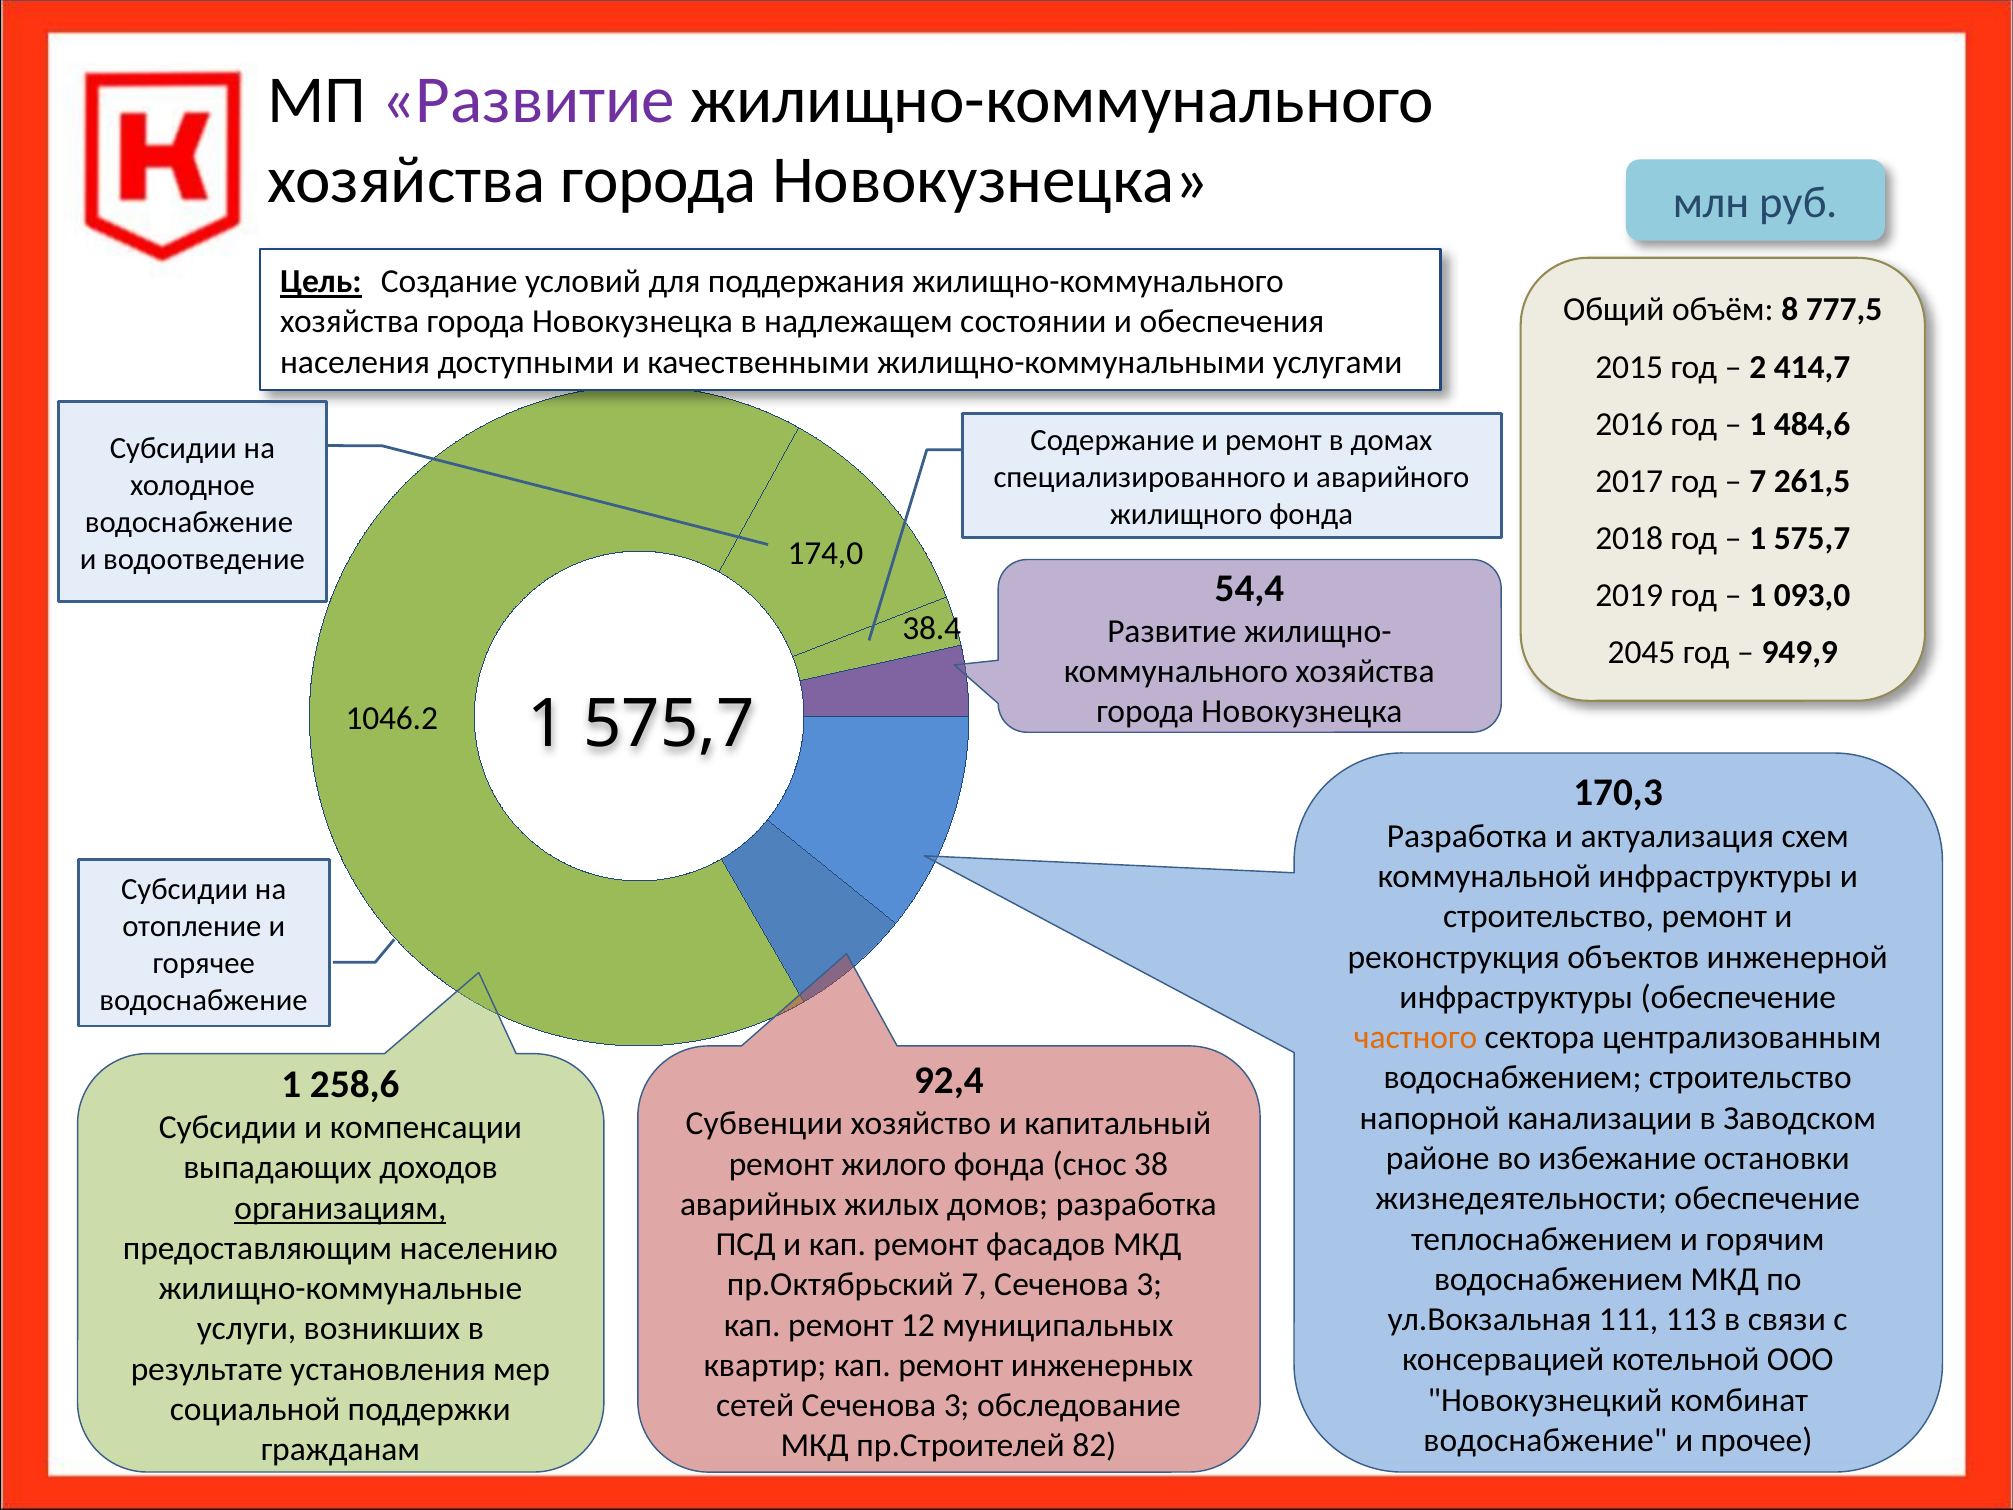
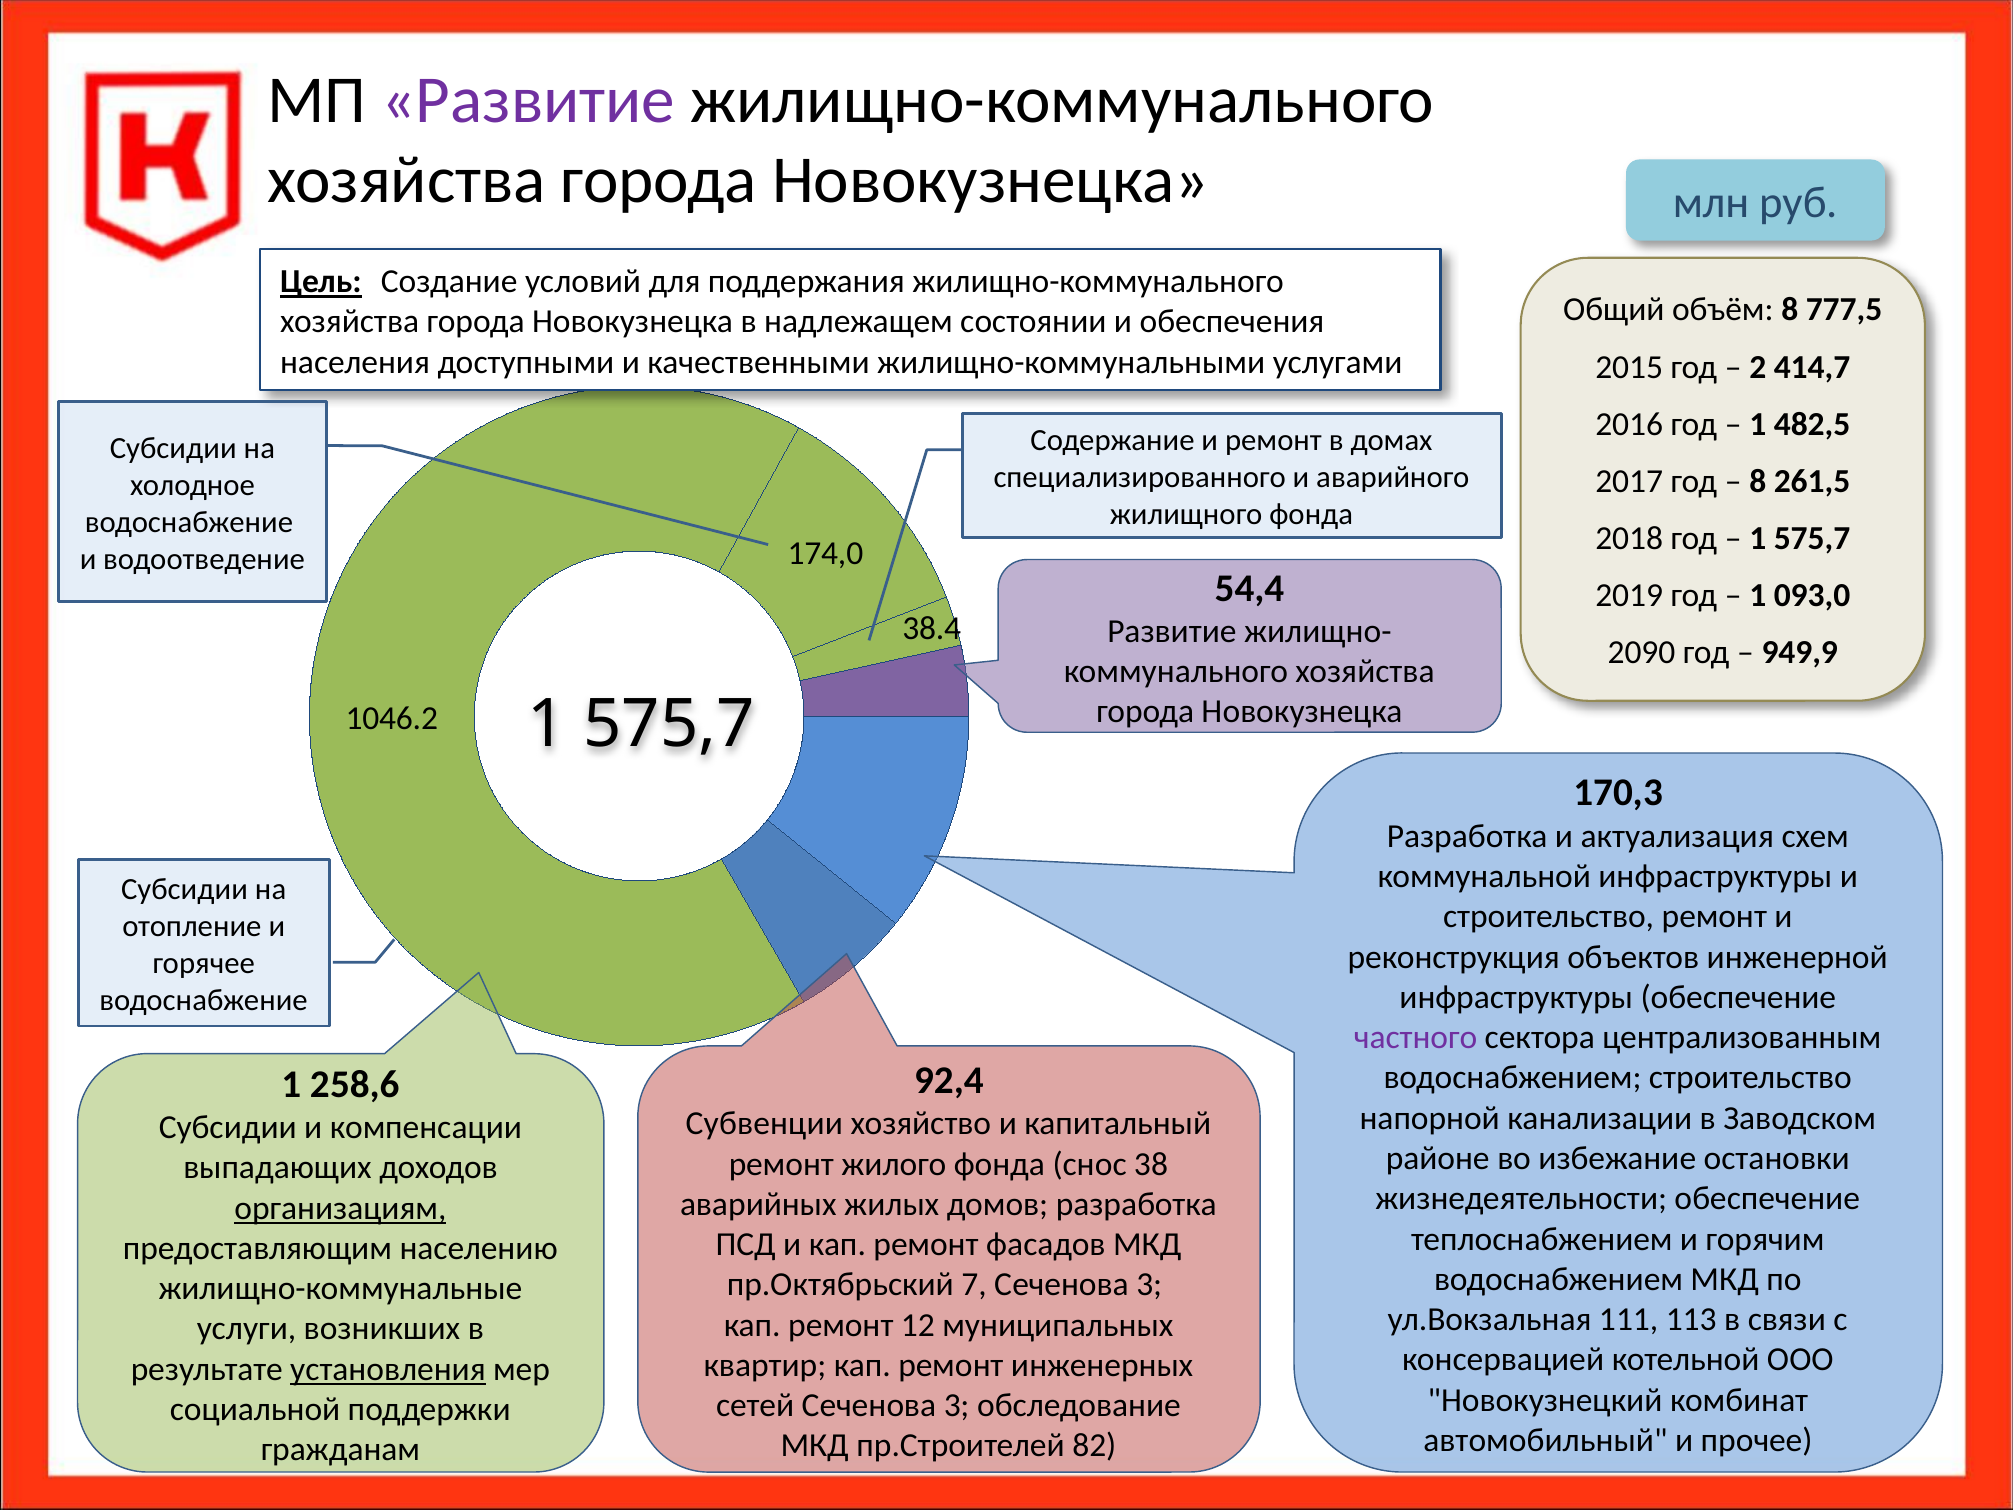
484,6: 484,6 -> 482,5
7 at (1758, 481): 7 -> 8
2045: 2045 -> 2090
частного colour: orange -> purple
установления underline: none -> present
водоснабжение at (1545, 1440): водоснабжение -> автомобильный
